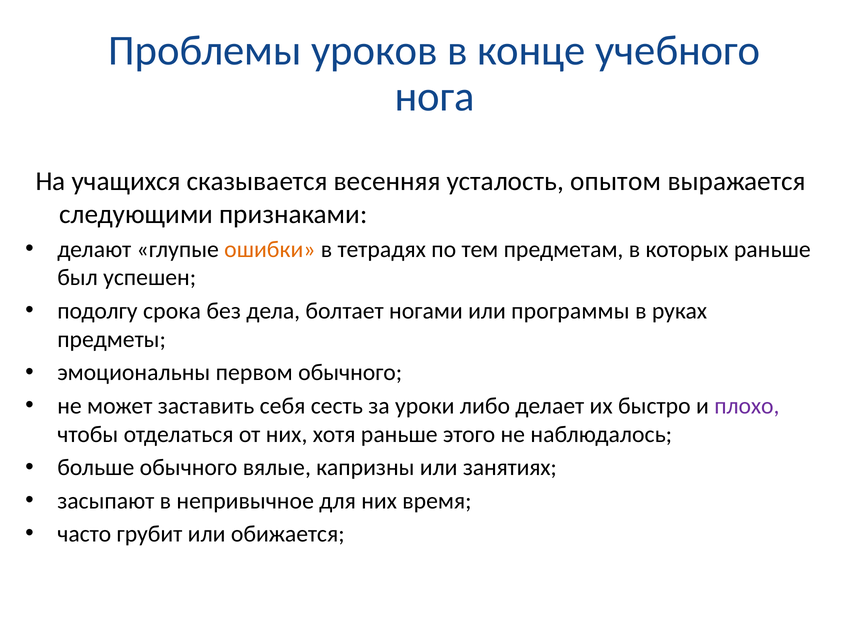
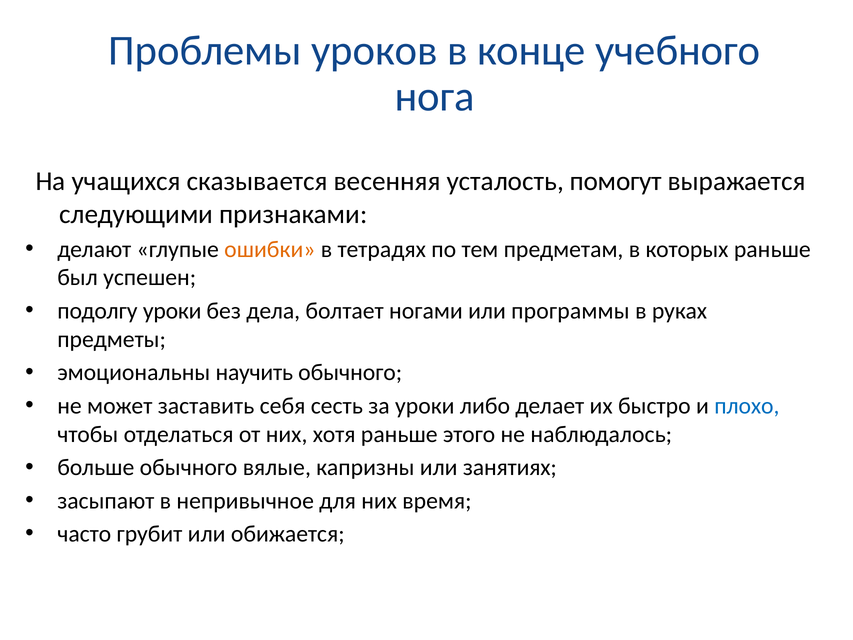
опытом: опытом -> помогут
подолгу срока: срока -> уроки
первом: первом -> научить
плохо colour: purple -> blue
